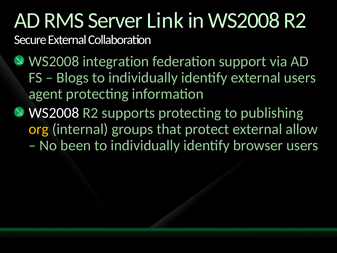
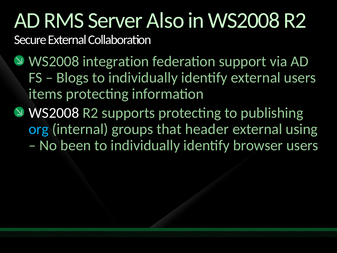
Link: Link -> Also
agent: agent -> items
org colour: yellow -> light blue
protect: protect -> header
allow: allow -> using
